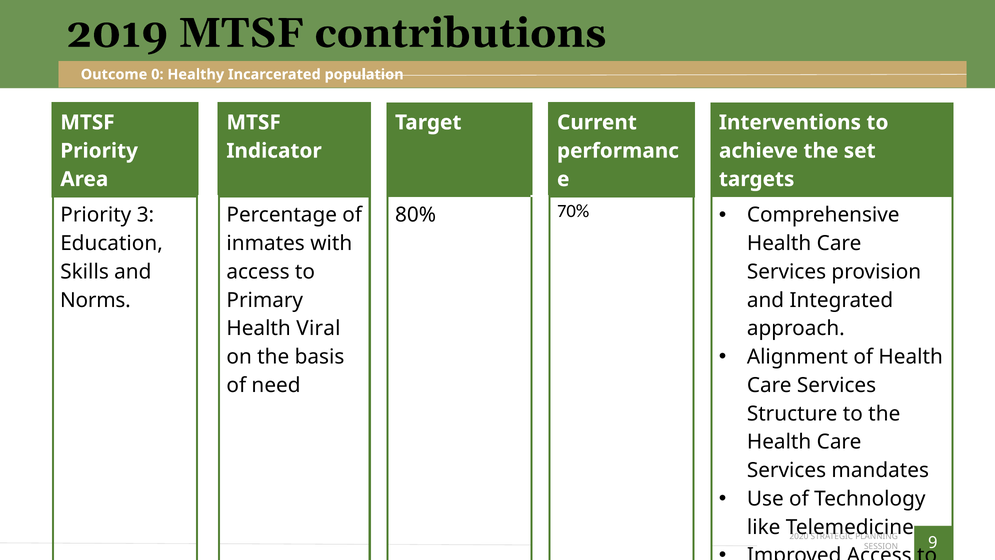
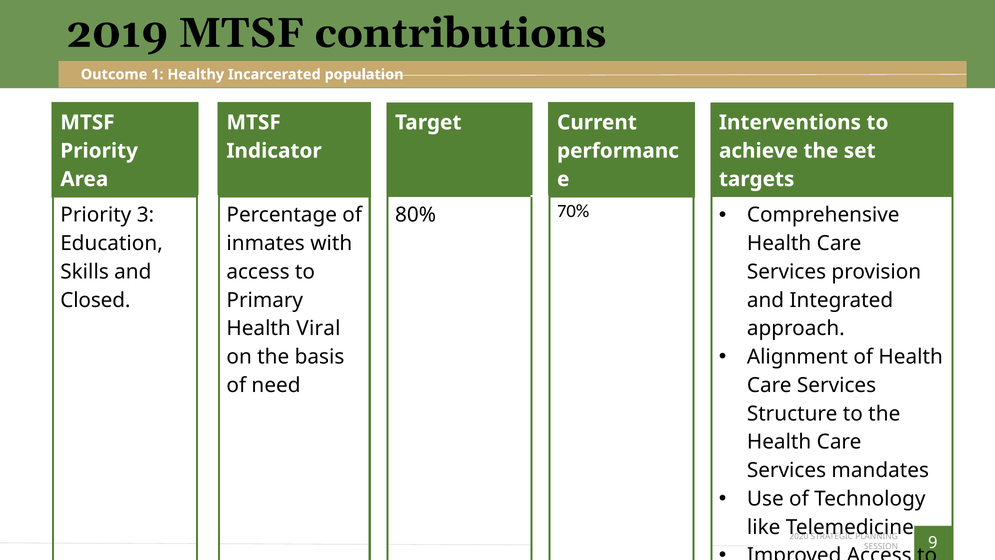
0: 0 -> 1
Norms: Norms -> Closed
